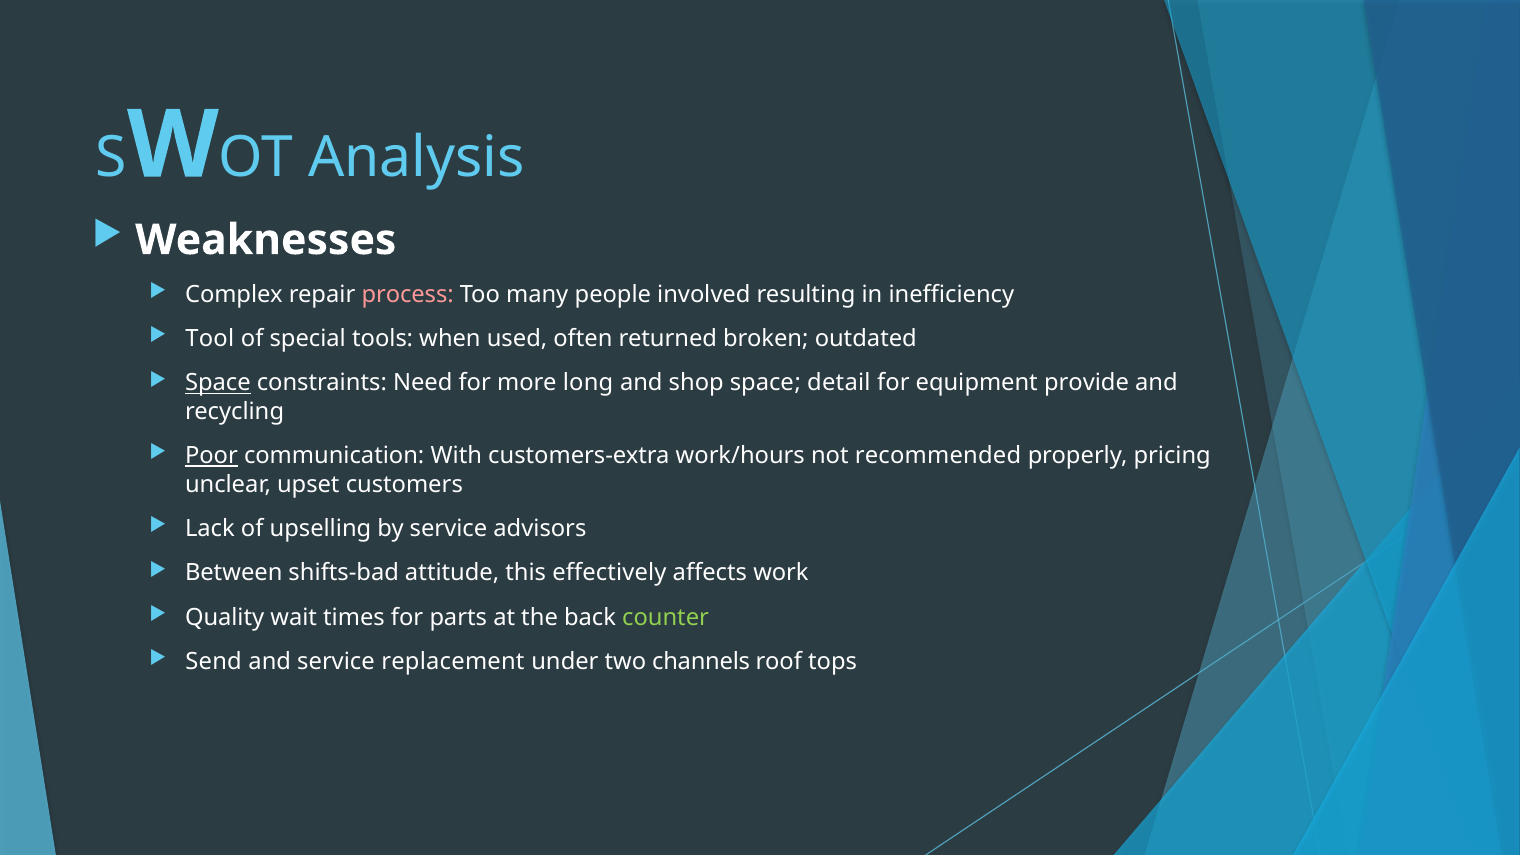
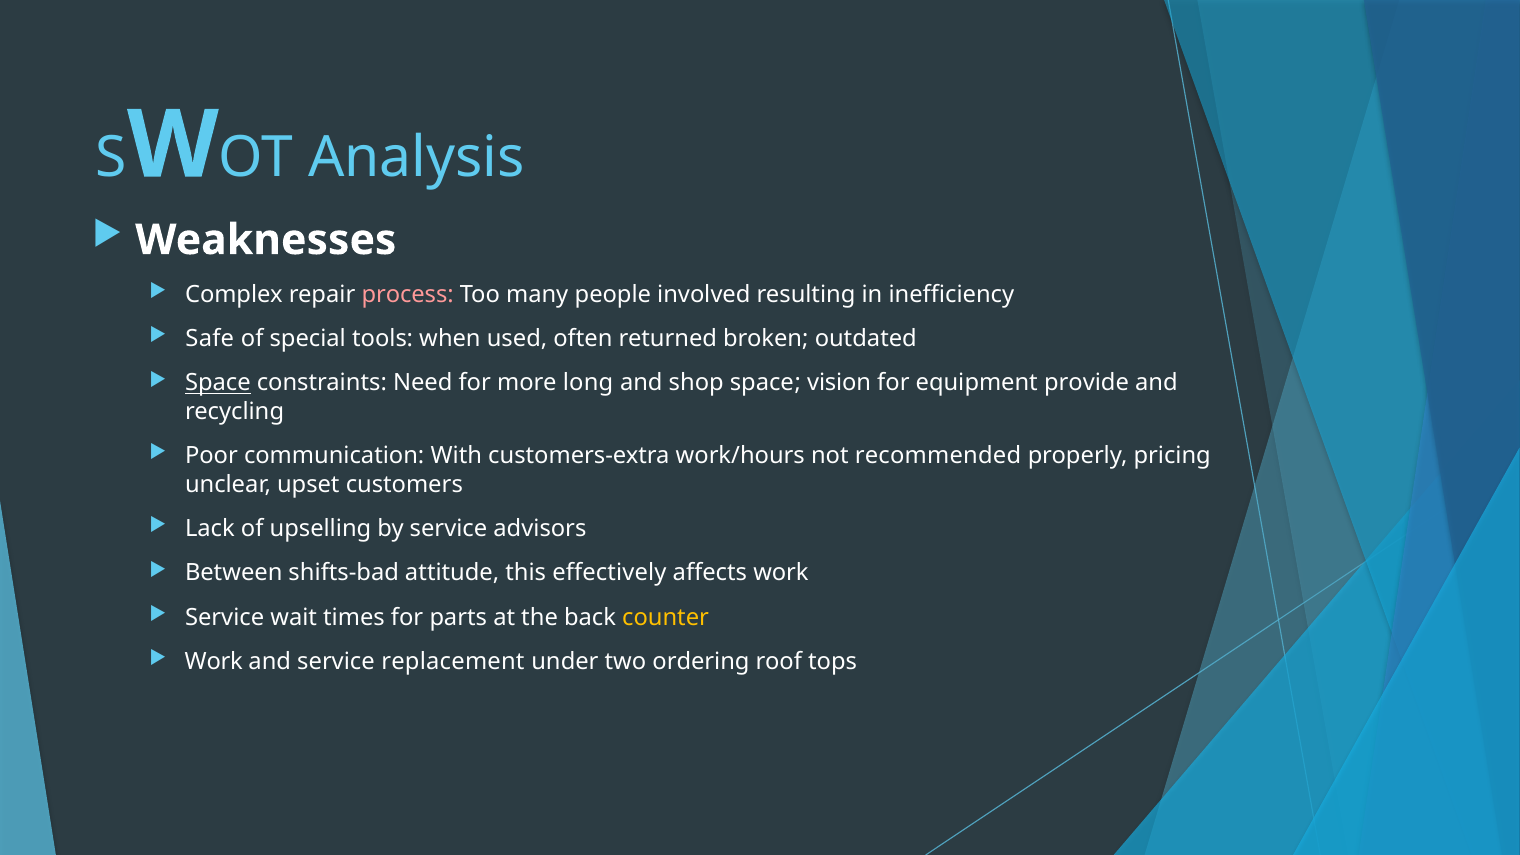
Tool: Tool -> Safe
detail: detail -> vision
Poor underline: present -> none
Quality at (225, 617): Quality -> Service
counter colour: light green -> yellow
Send at (214, 662): Send -> Work
channels: channels -> ordering
